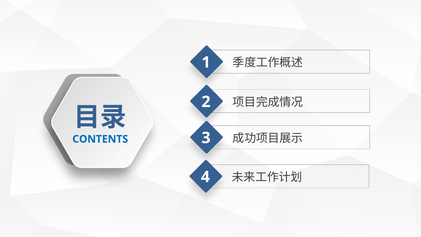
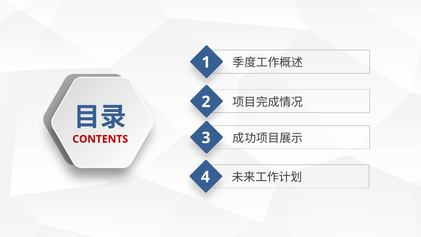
CONTENTS colour: blue -> red
